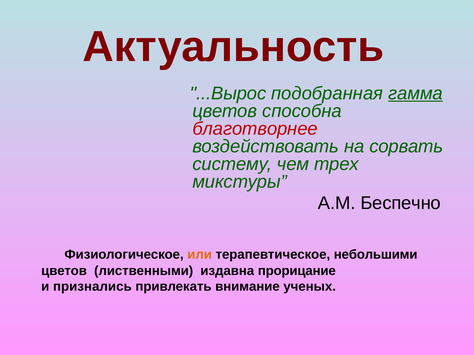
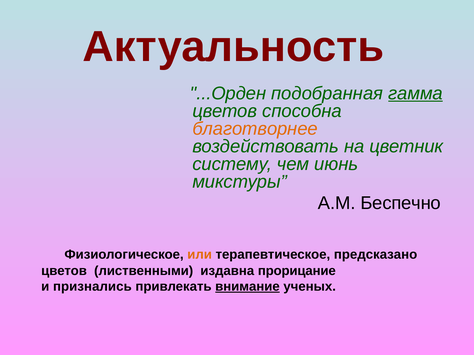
...Вырос: ...Вырос -> ...Орден
благотворнее colour: red -> orange
сорвать: сорвать -> цветник
трех: трех -> июнь
небольшими: небольшими -> предсказано
внимание underline: none -> present
